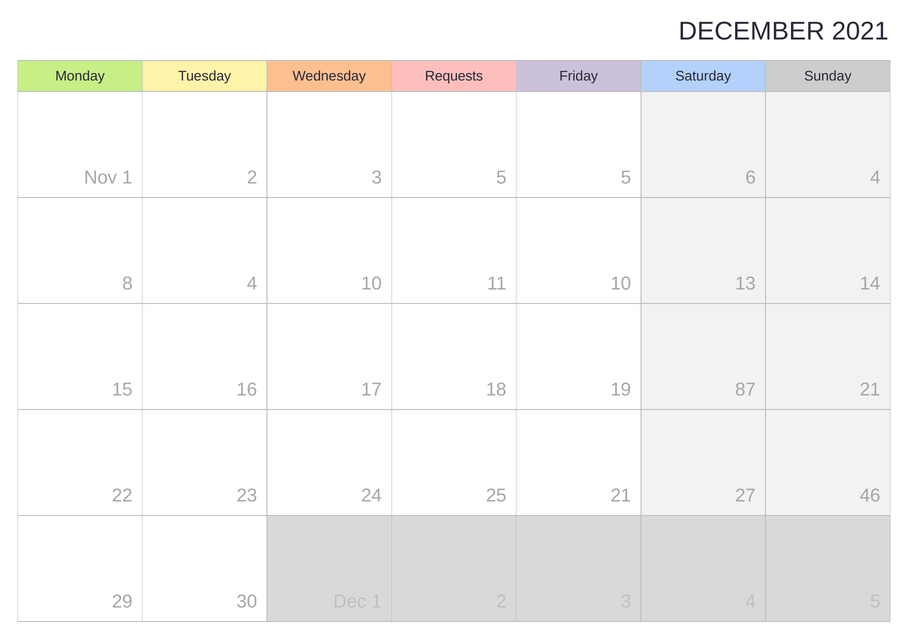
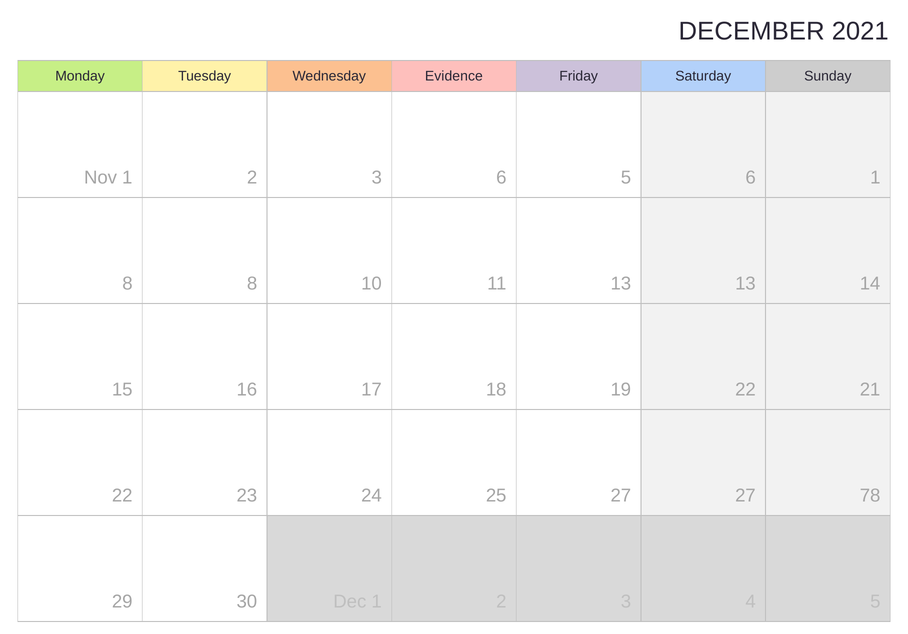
Requests: Requests -> Evidence
3 5: 5 -> 6
6 4: 4 -> 1
8 4: 4 -> 8
11 10: 10 -> 13
19 87: 87 -> 22
25 21: 21 -> 27
46: 46 -> 78
